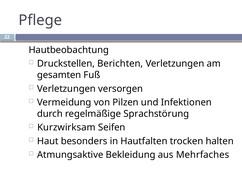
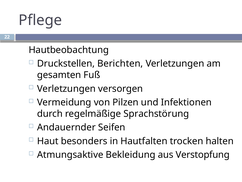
Kurzwirksam: Kurzwirksam -> Andauernder
Mehrfaches: Mehrfaches -> Verstopfung
